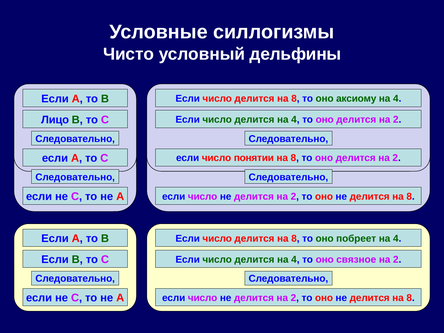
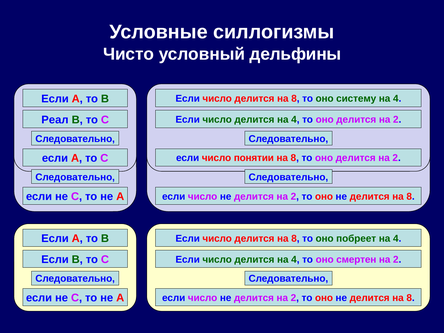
аксиому: аксиому -> систему
Лицо: Лицо -> Реал
связное: связное -> смертен
